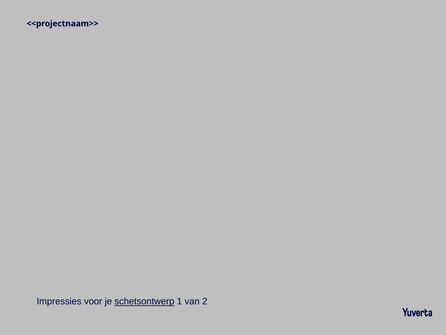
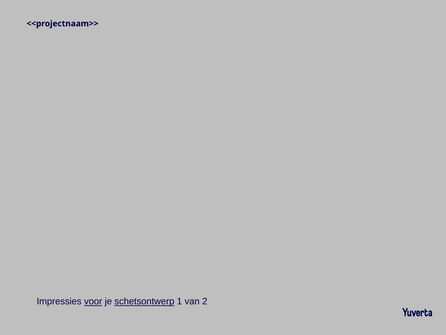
voor underline: none -> present
